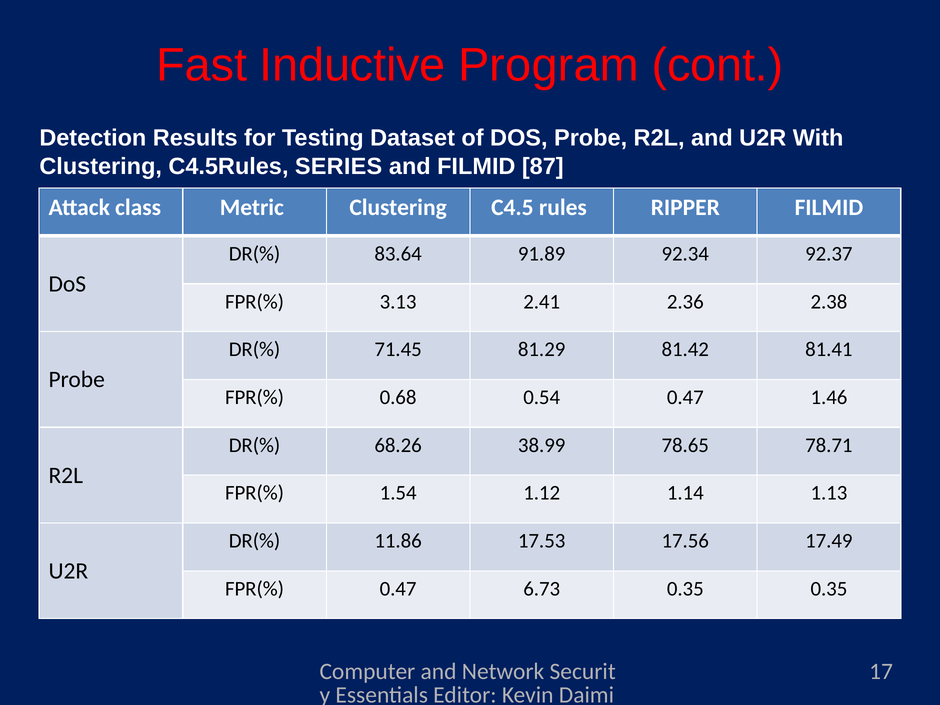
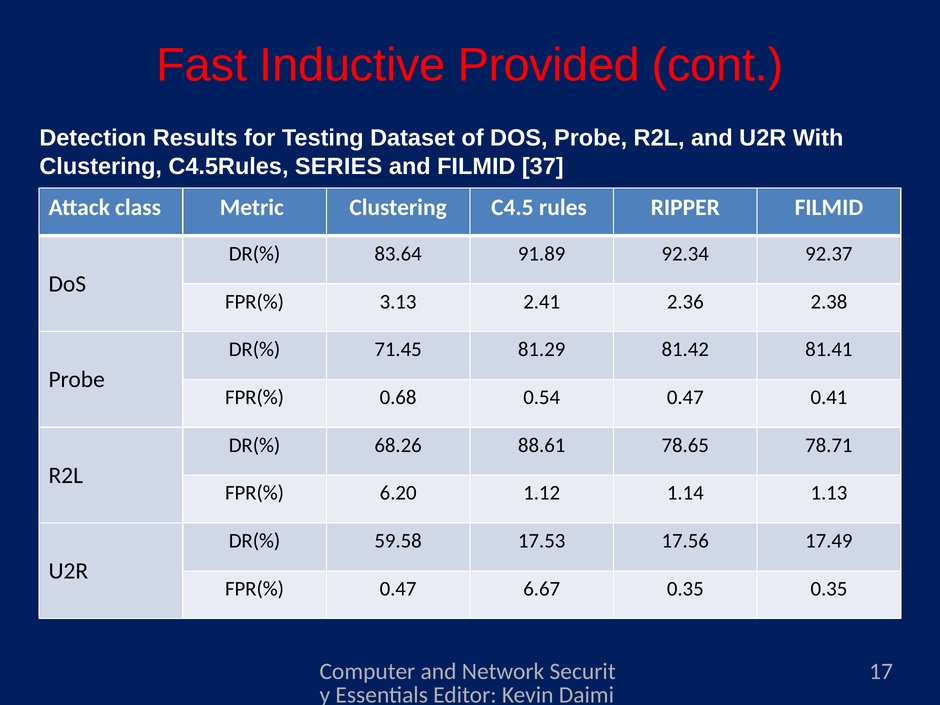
Program: Program -> Provided
87: 87 -> 37
1.46: 1.46 -> 0.41
38.99: 38.99 -> 88.61
1.54: 1.54 -> 6.20
11.86: 11.86 -> 59.58
6.73: 6.73 -> 6.67
